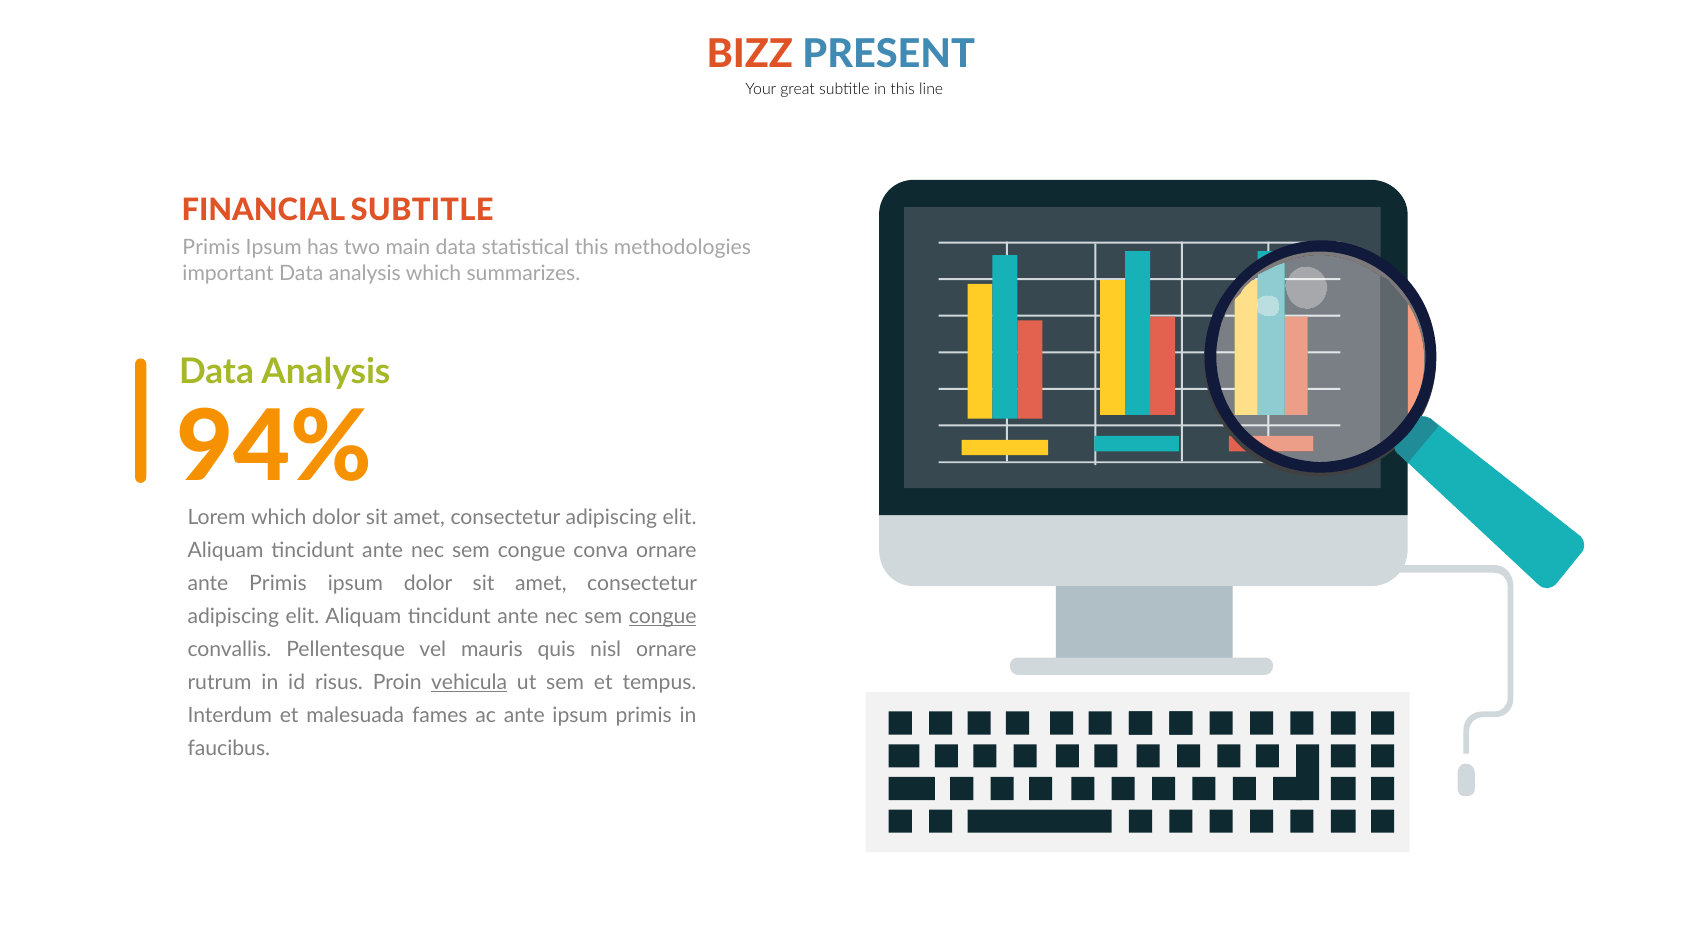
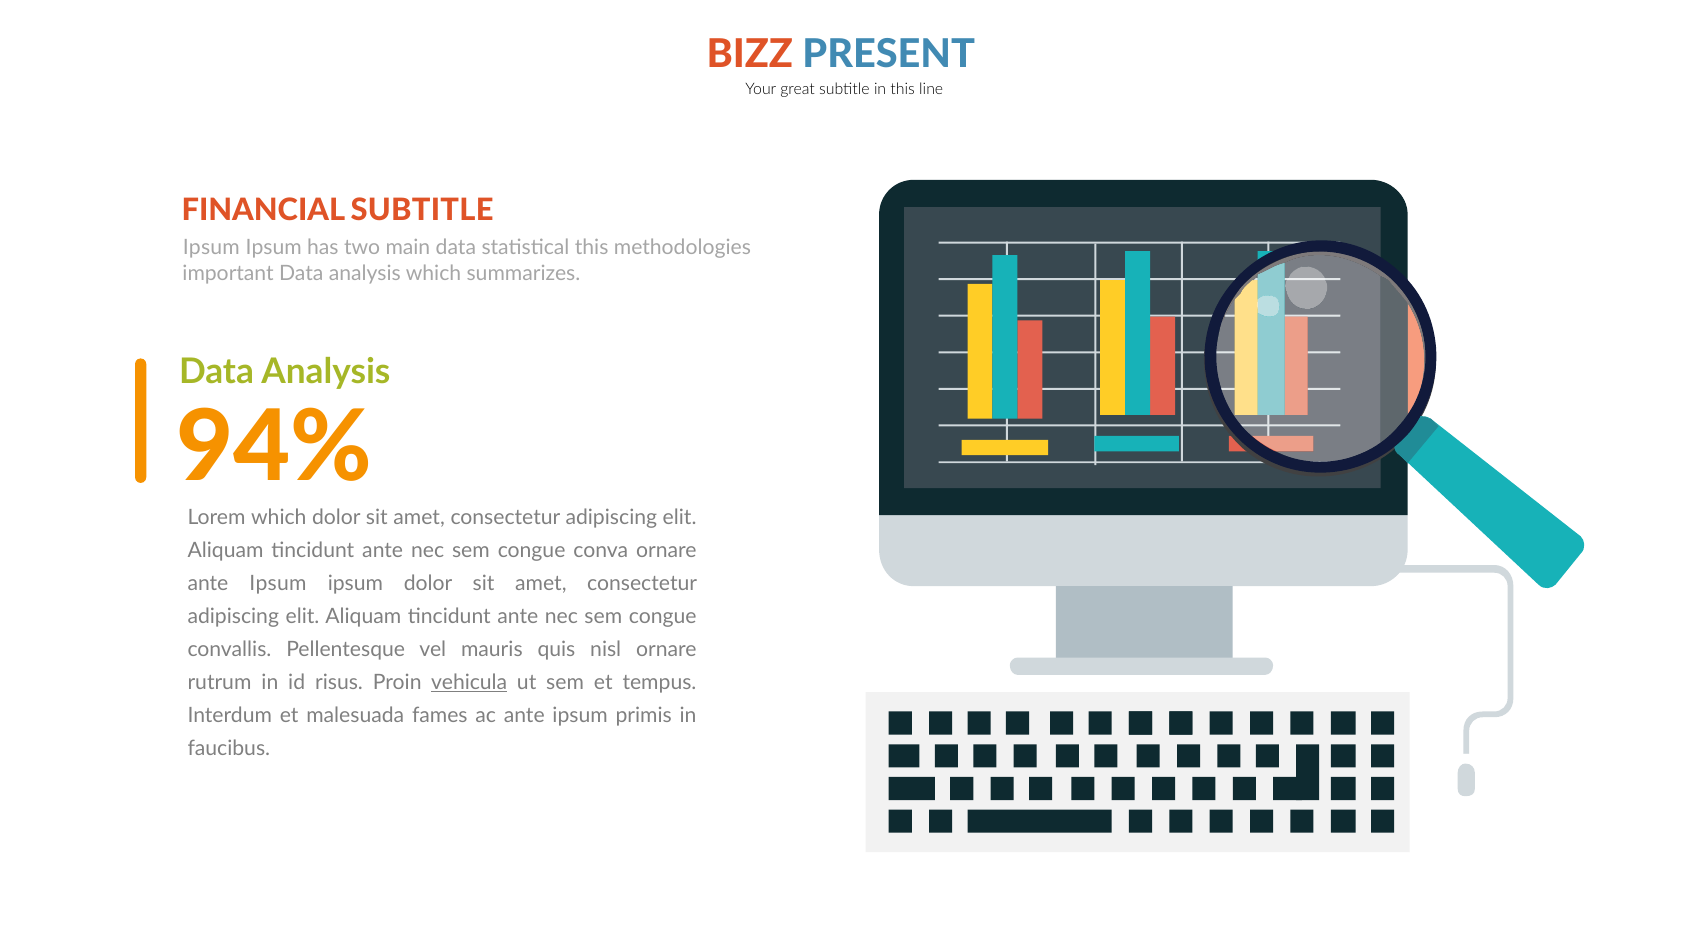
Primis at (211, 248): Primis -> Ipsum
Primis at (278, 583): Primis -> Ipsum
congue at (663, 616) underline: present -> none
